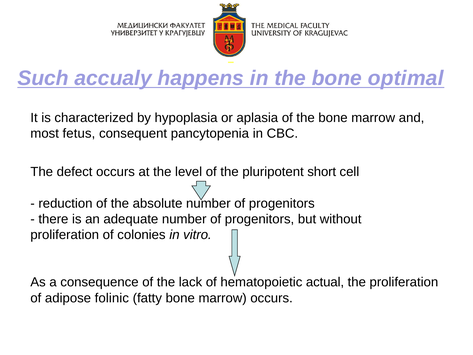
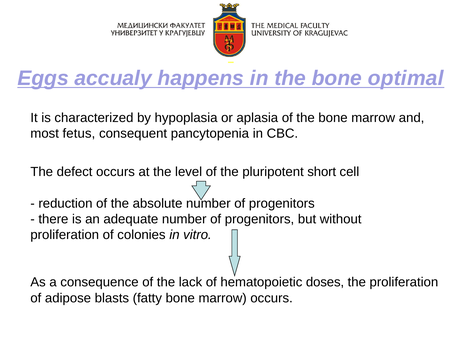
Such: Such -> Eggs
actual: actual -> doses
folinic: folinic -> blasts
